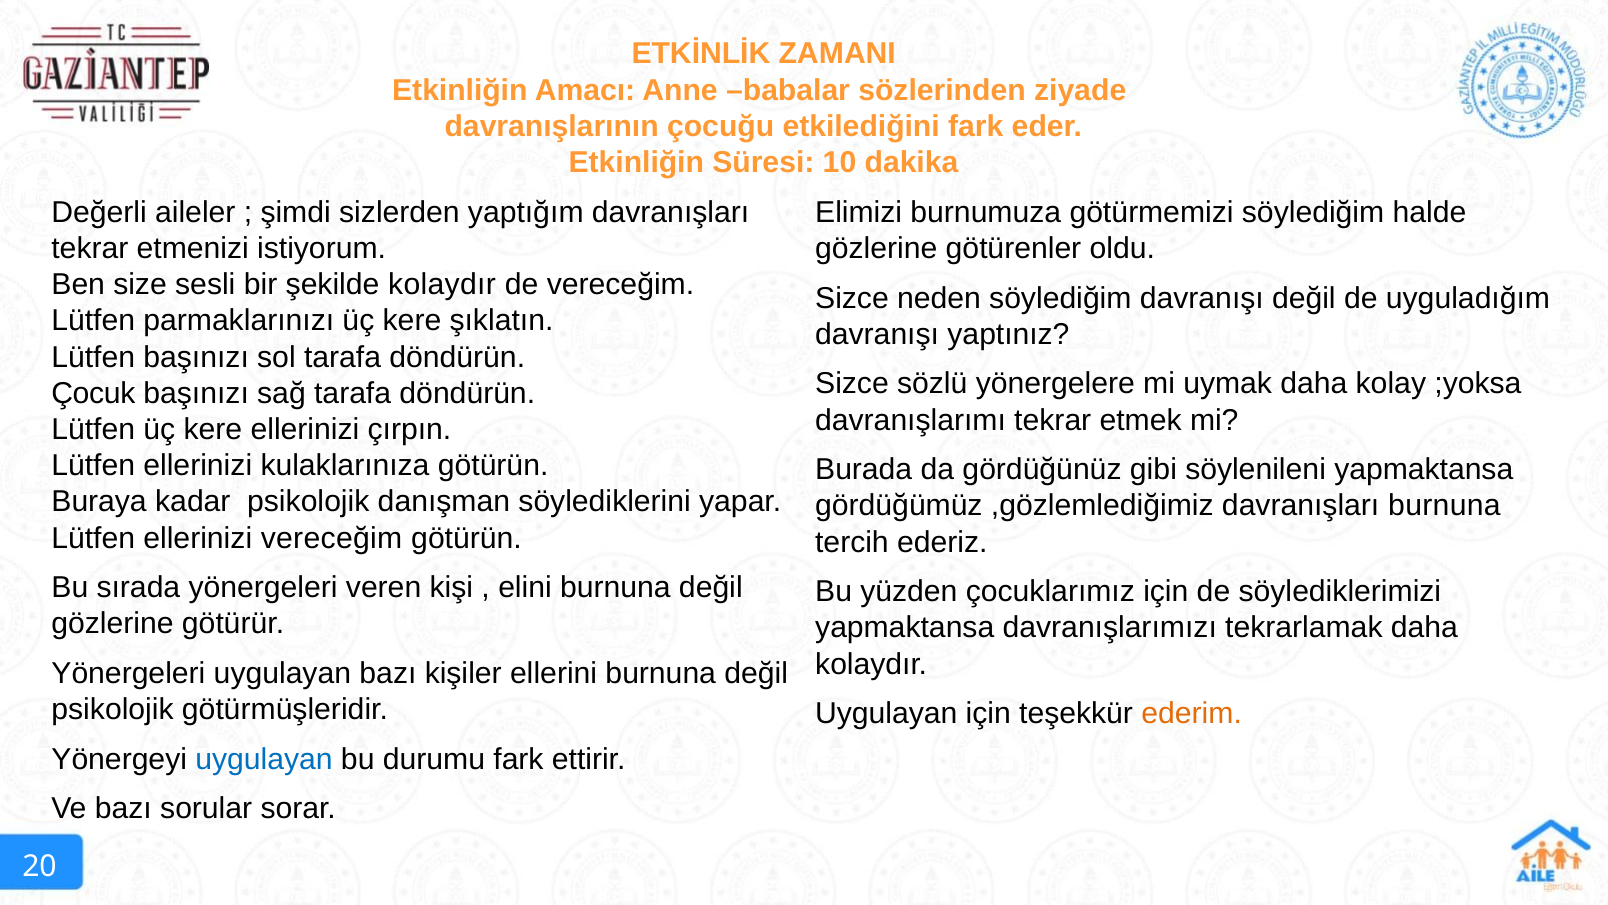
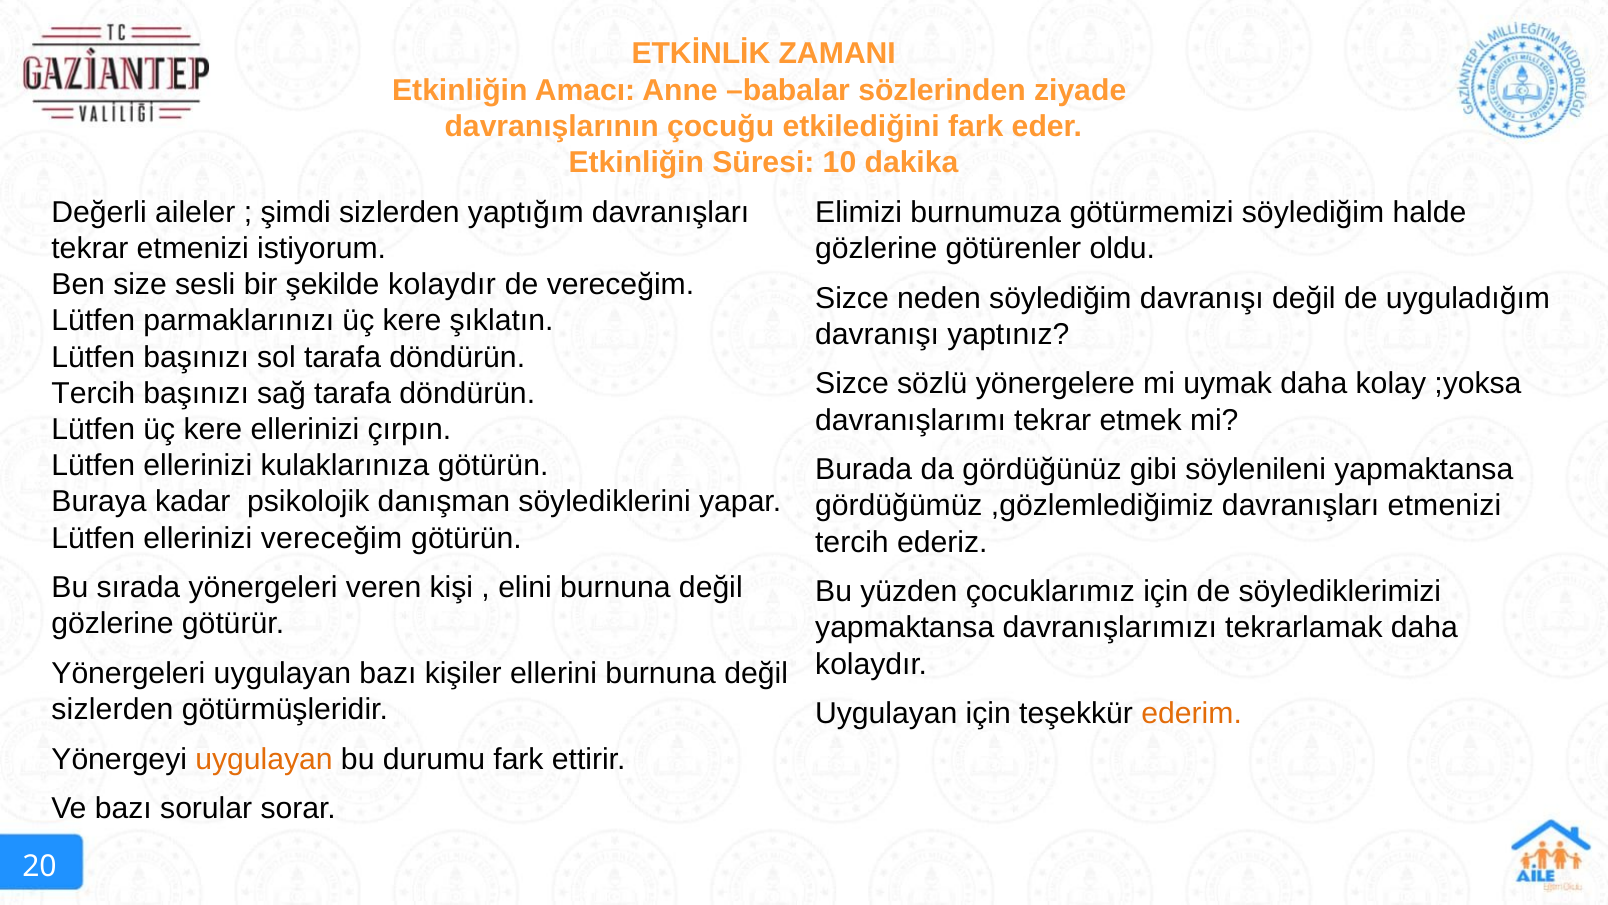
Çocuk at (93, 393): Çocuk -> Tercih
davranışları burnuna: burnuna -> etmenizi
psikolojik at (113, 709): psikolojik -> sizlerden
uygulayan at (264, 759) colour: blue -> orange
